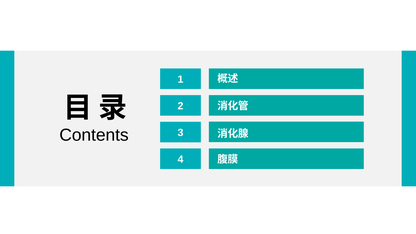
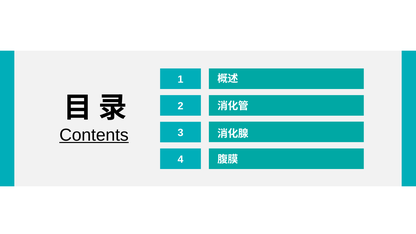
Contents underline: none -> present
